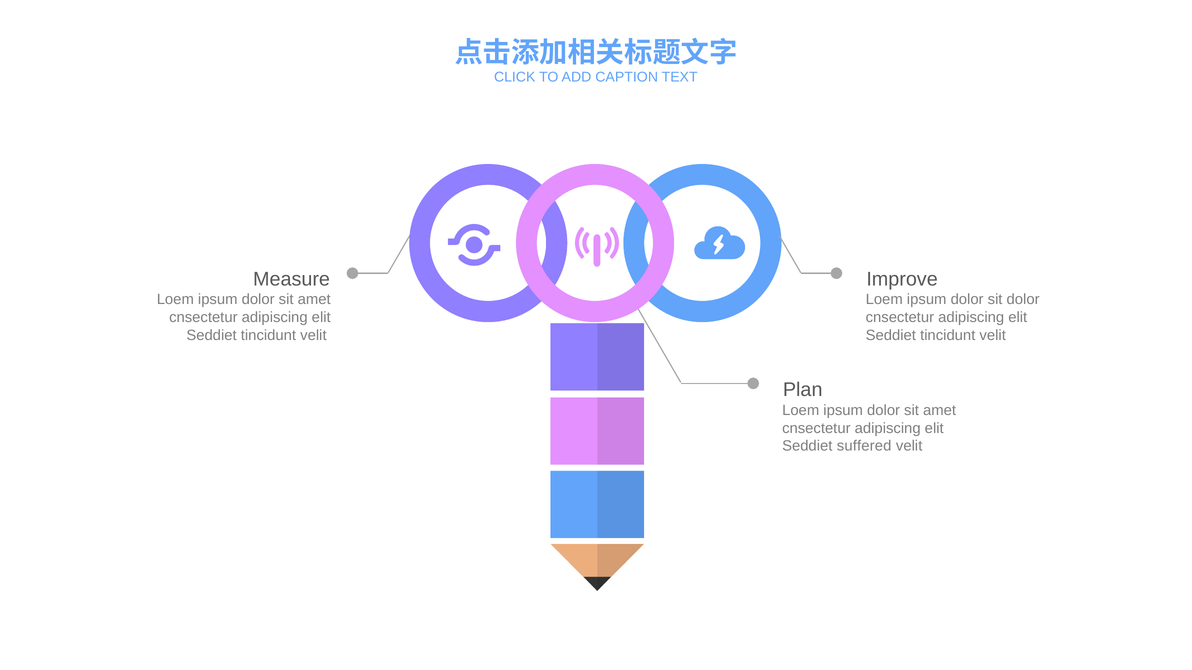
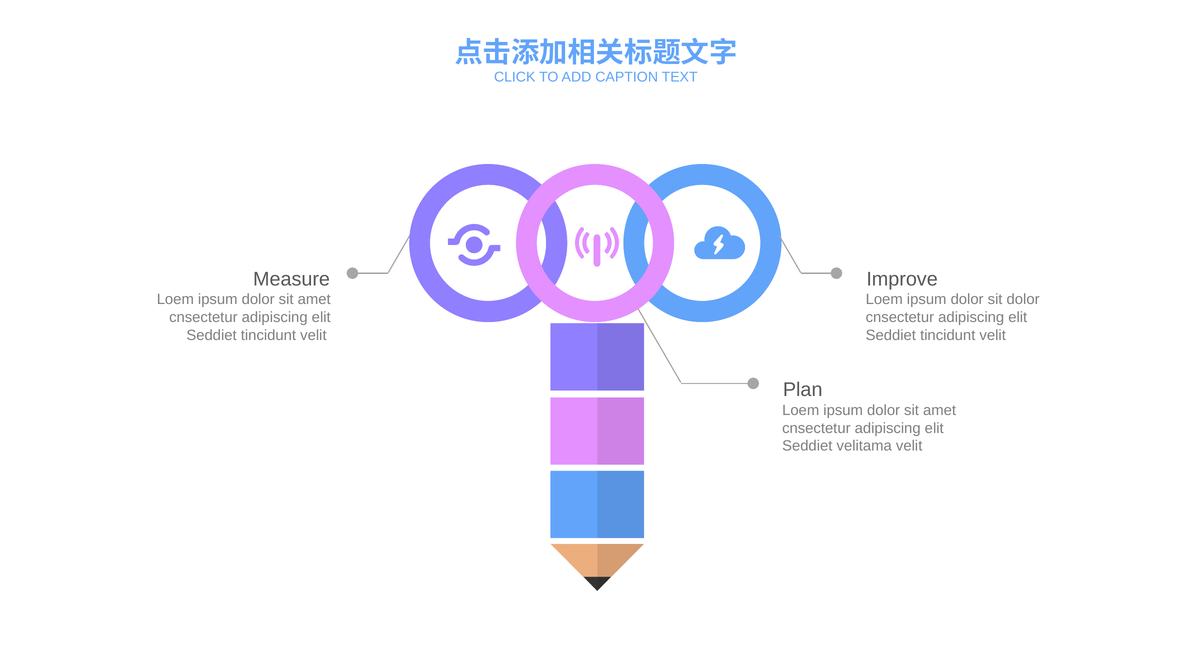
suffered: suffered -> velitama
